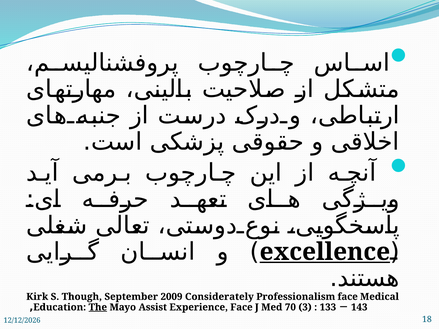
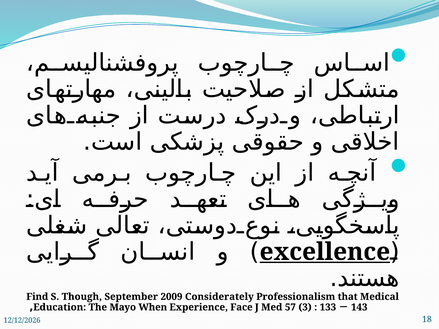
Kirk: Kirk -> Find
Professionalism face: face -> that
The underline: present -> none
Assist: Assist -> When
70: 70 -> 57
